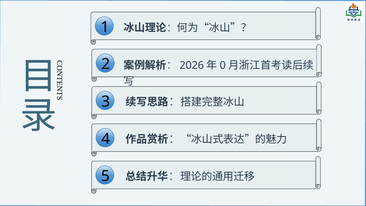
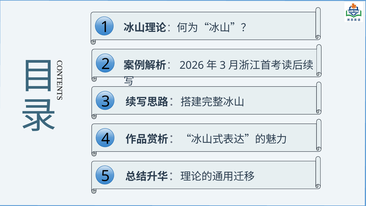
0 at (223, 65): 0 -> 3
